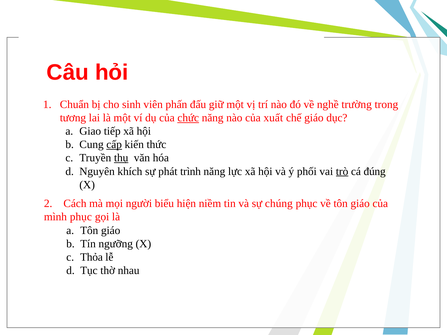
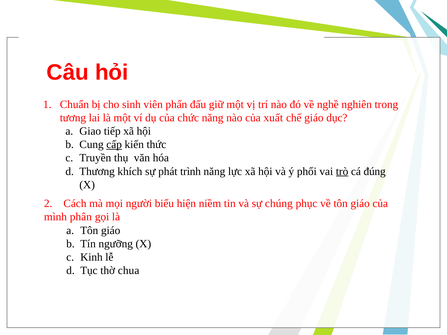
trường: trường -> nghiên
chức underline: present -> none
thụ underline: present -> none
Nguyên: Nguyên -> Thương
mình phục: phục -> phân
Thỏa: Thỏa -> Kinh
nhau: nhau -> chua
